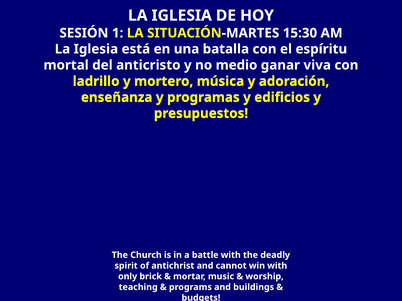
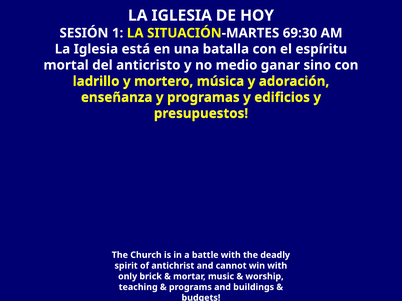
15:30: 15:30 -> 69:30
viva: viva -> sino
